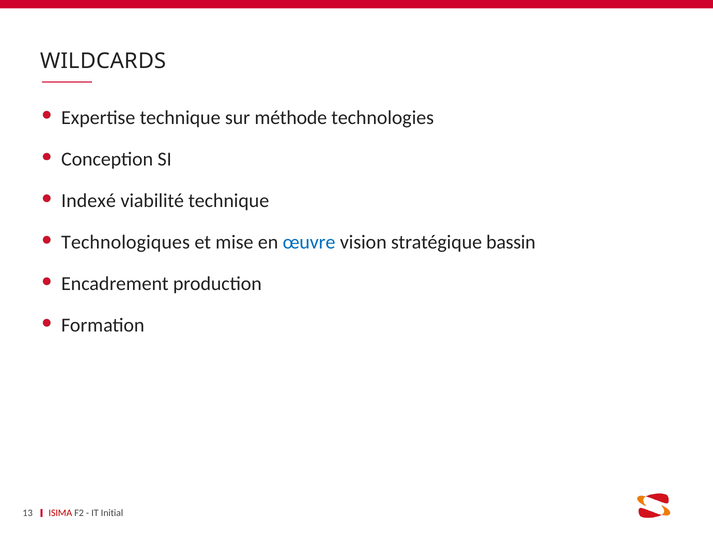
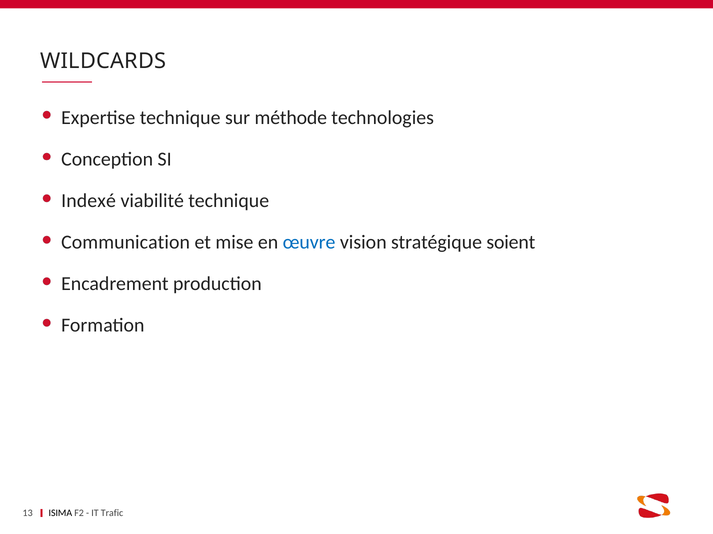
Technologiques: Technologiques -> Communication
bassin: bassin -> soient
ISIMA colour: red -> black
Initial: Initial -> Trafic
